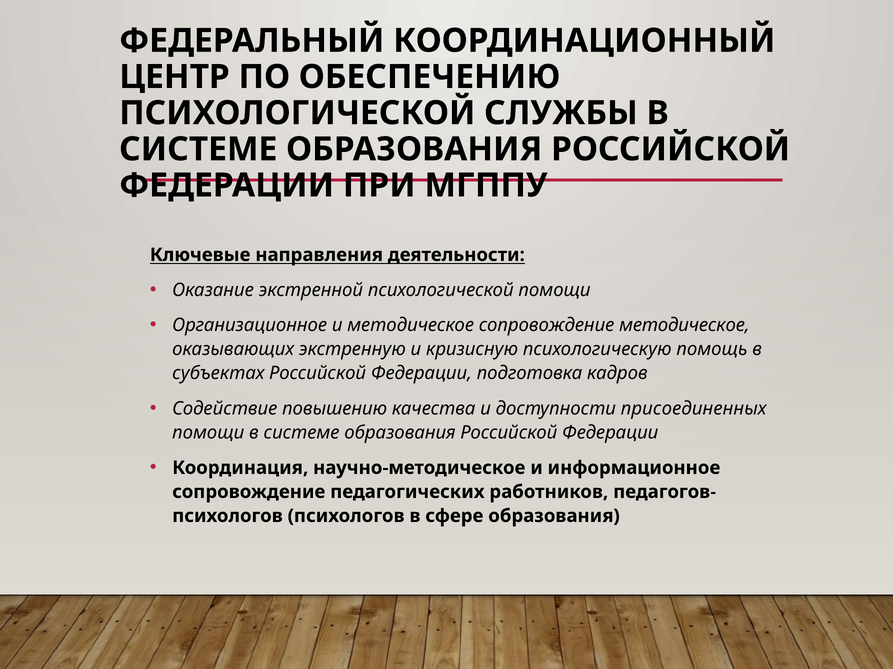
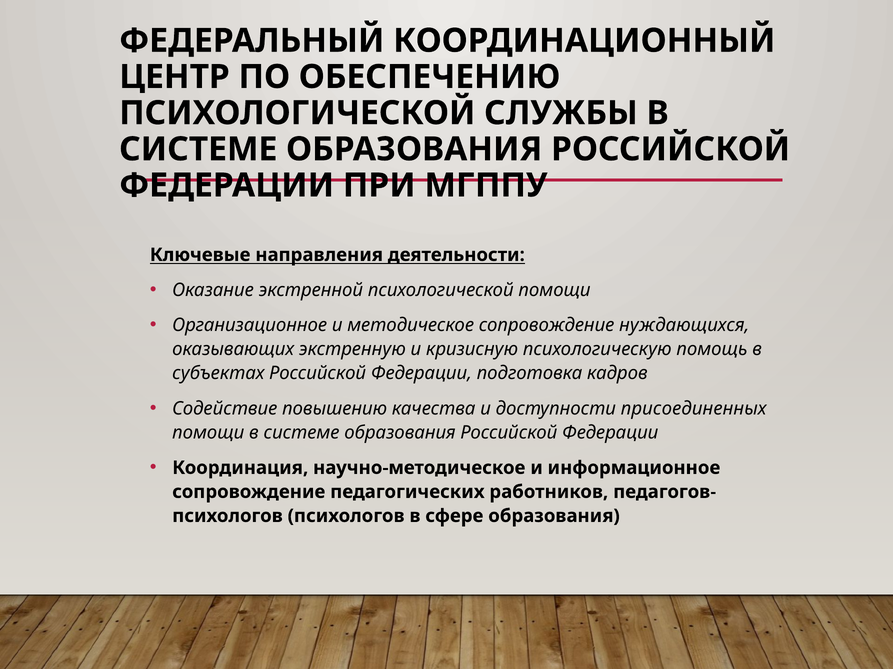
сопровождение методическое: методическое -> нуждающихся
